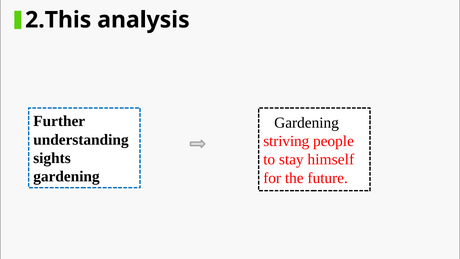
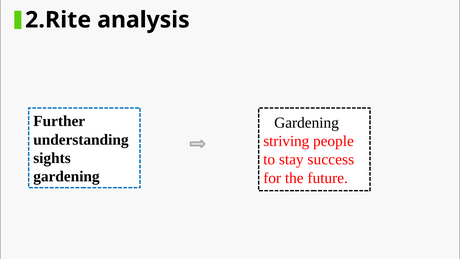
2.This: 2.This -> 2.Rite
himself: himself -> success
